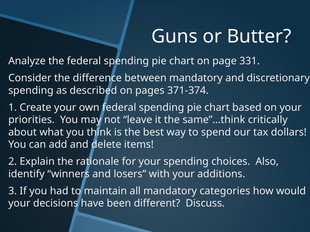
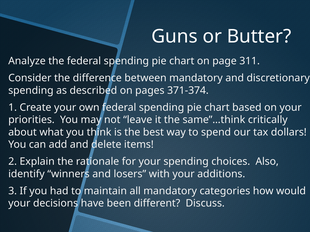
331: 331 -> 311
